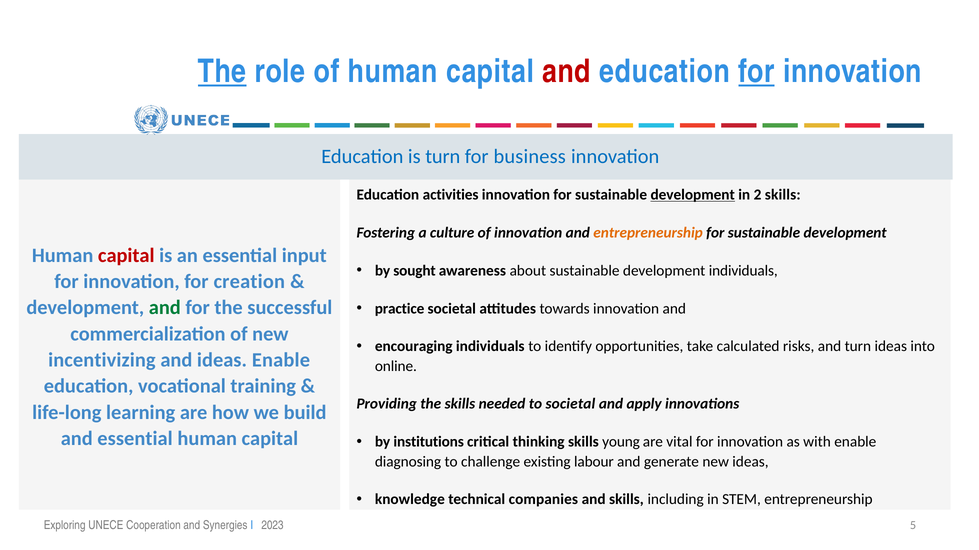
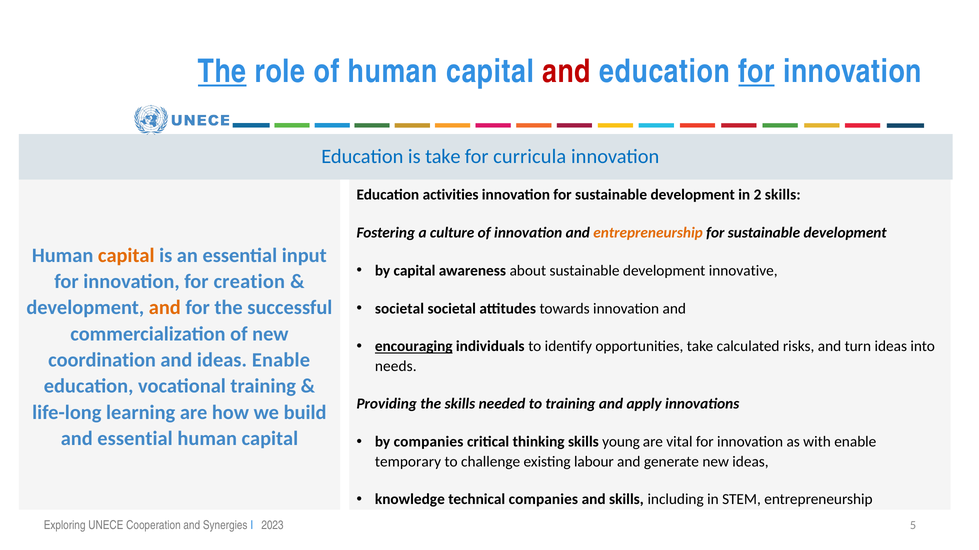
is turn: turn -> take
business: business -> curricula
development at (693, 195) underline: present -> none
capital at (126, 256) colour: red -> orange
by sought: sought -> capital
development individuals: individuals -> innovative
and at (165, 308) colour: green -> orange
practice at (400, 309): practice -> societal
encouraging underline: none -> present
incentivizing: incentivizing -> coordination
online: online -> needs
to societal: societal -> training
by institutions: institutions -> companies
diagnosing: diagnosing -> temporary
